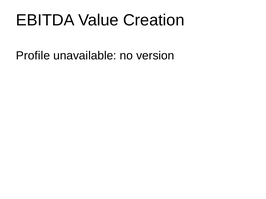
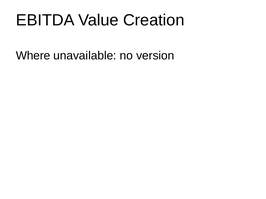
Profile: Profile -> Where
